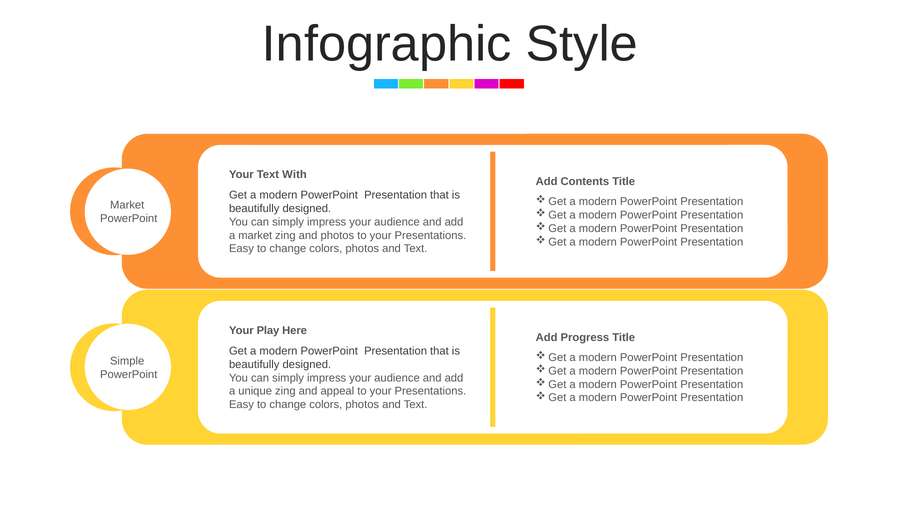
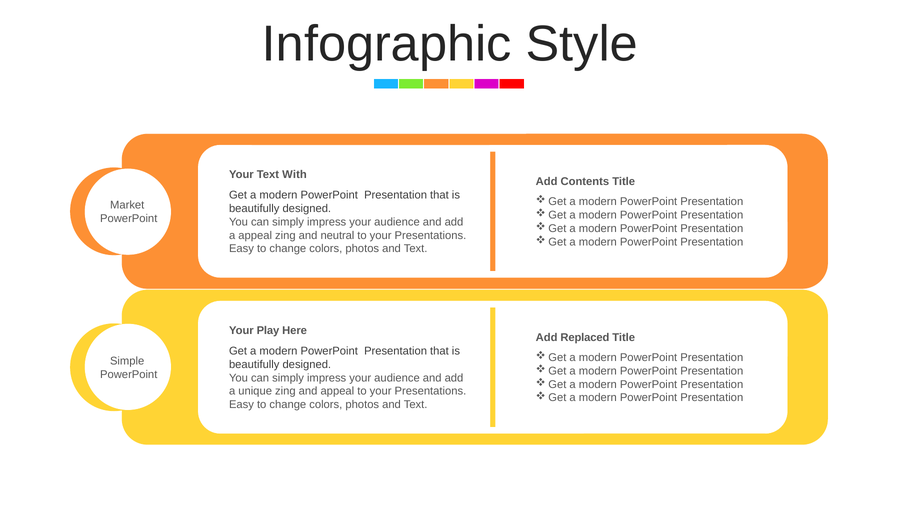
a market: market -> appeal
and photos: photos -> neutral
Progress: Progress -> Replaced
